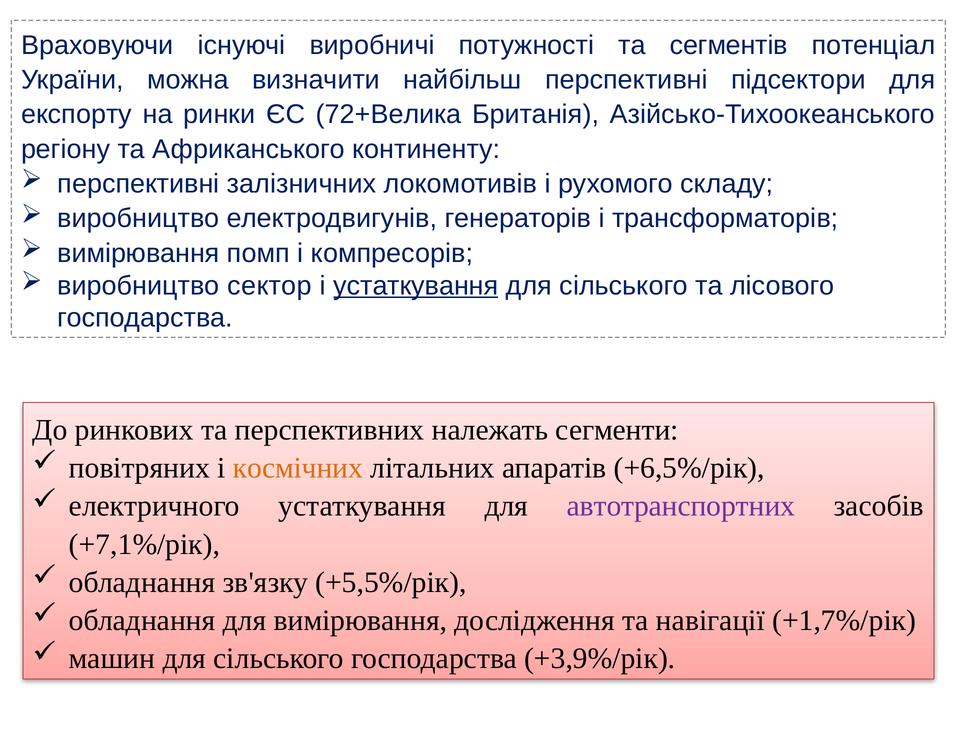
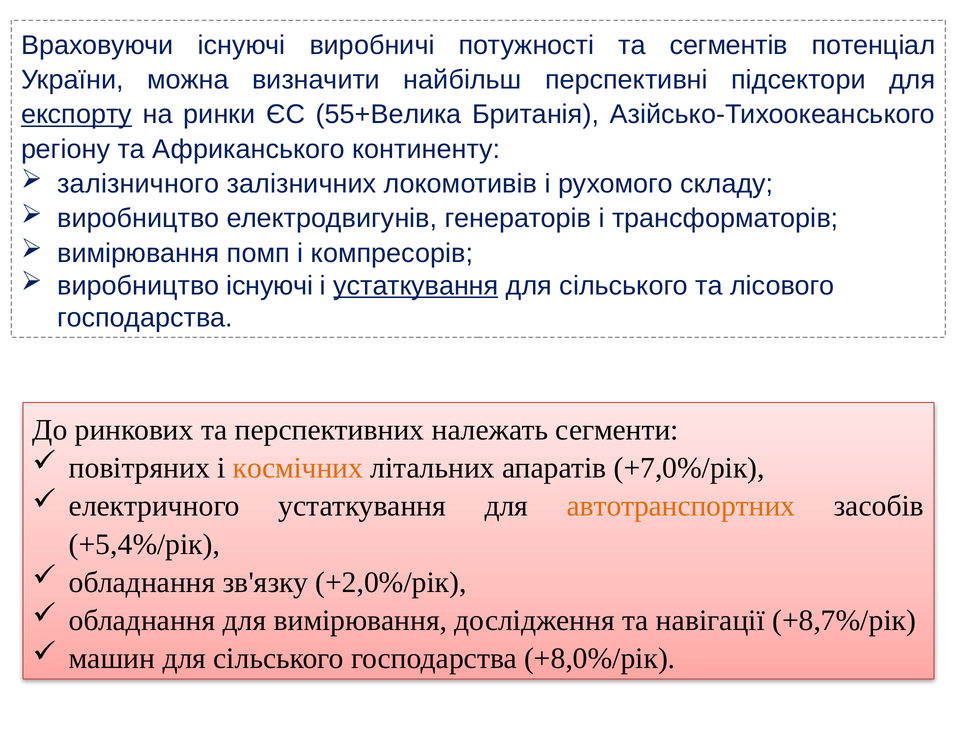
експорту underline: none -> present
72+Велика: 72+Велика -> 55+Велика
перспективні at (138, 184): перспективні -> залізничного
виробництво сектор: сектор -> існуючі
+6,5%/рік: +6,5%/рік -> +7,0%/рік
автотранспортних colour: purple -> orange
+7,1%/рік: +7,1%/рік -> +5,4%/рік
+5,5%/рік: +5,5%/рік -> +2,0%/рік
+1,7%/рік: +1,7%/рік -> +8,7%/рік
+3,9%/рік: +3,9%/рік -> +8,0%/рік
